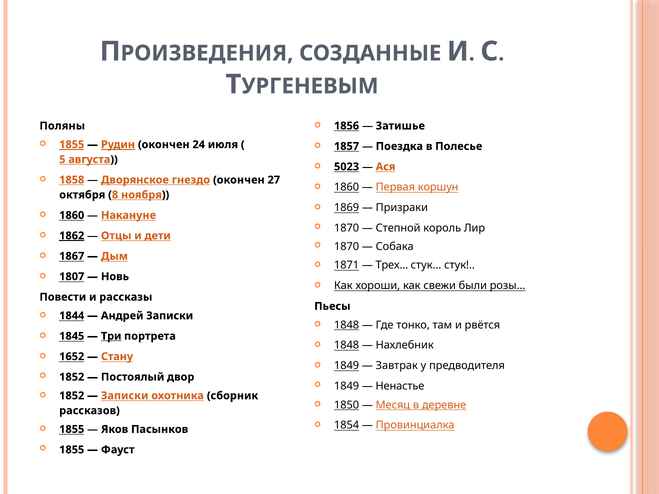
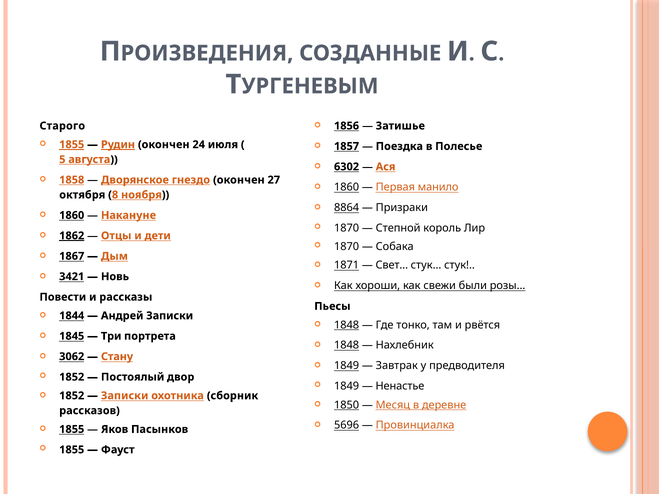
Поляны: Поляны -> Старого
5023: 5023 -> 6302
коршун: коршун -> манило
1869: 1869 -> 8864
Трех…: Трех… -> Свет…
1807: 1807 -> 3421
Три underline: present -> none
1652: 1652 -> 3062
1854: 1854 -> 5696
